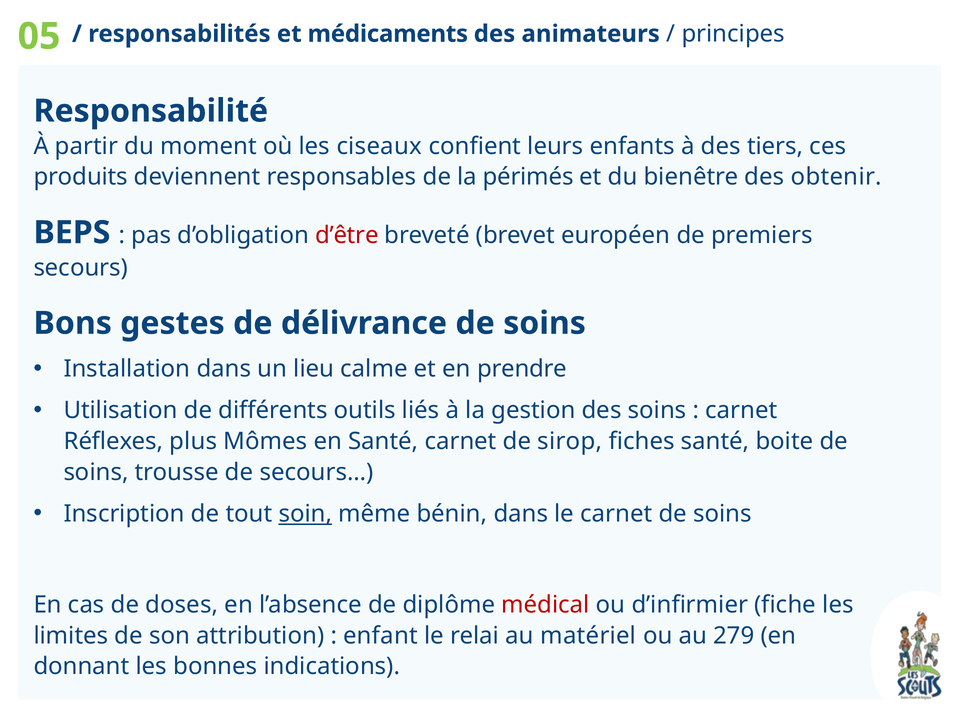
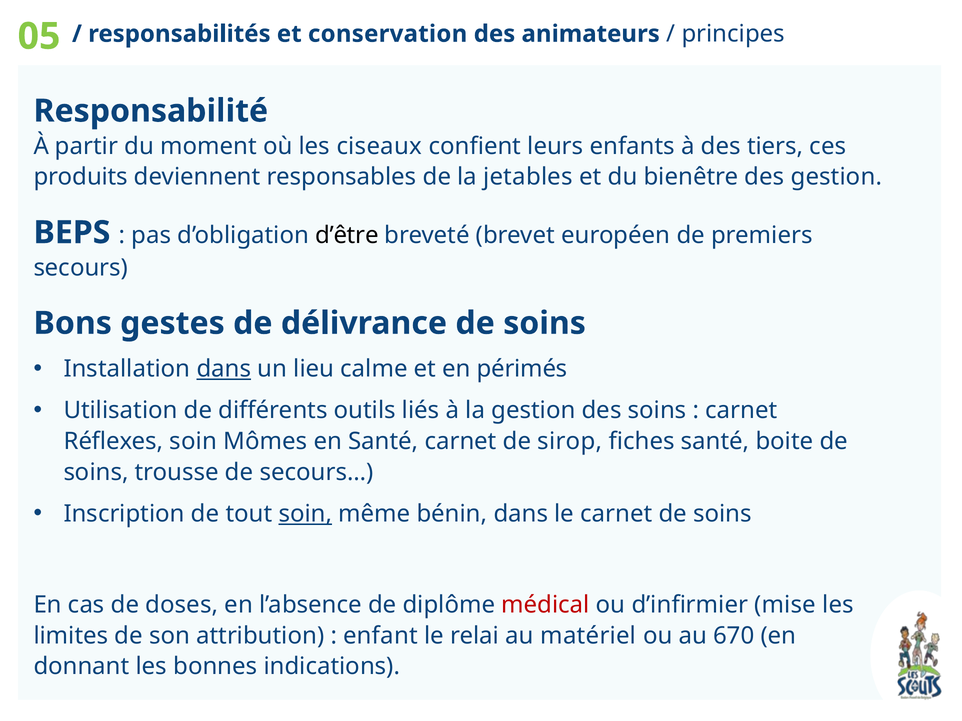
médicaments: médicaments -> conservation
périmés: périmés -> jetables
des obtenir: obtenir -> gestion
d’être colour: red -> black
dans at (224, 369) underline: none -> present
prendre: prendre -> périmés
Réflexes plus: plus -> soin
fiche: fiche -> mise
279: 279 -> 670
